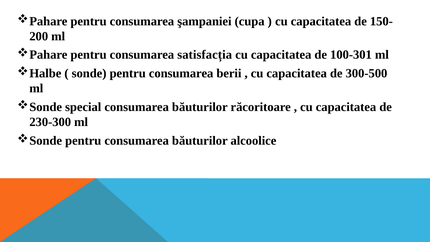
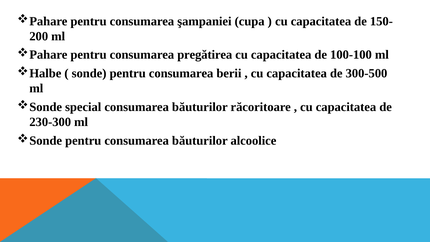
satisfacția: satisfacția -> pregătirea
100-301: 100-301 -> 100-100
